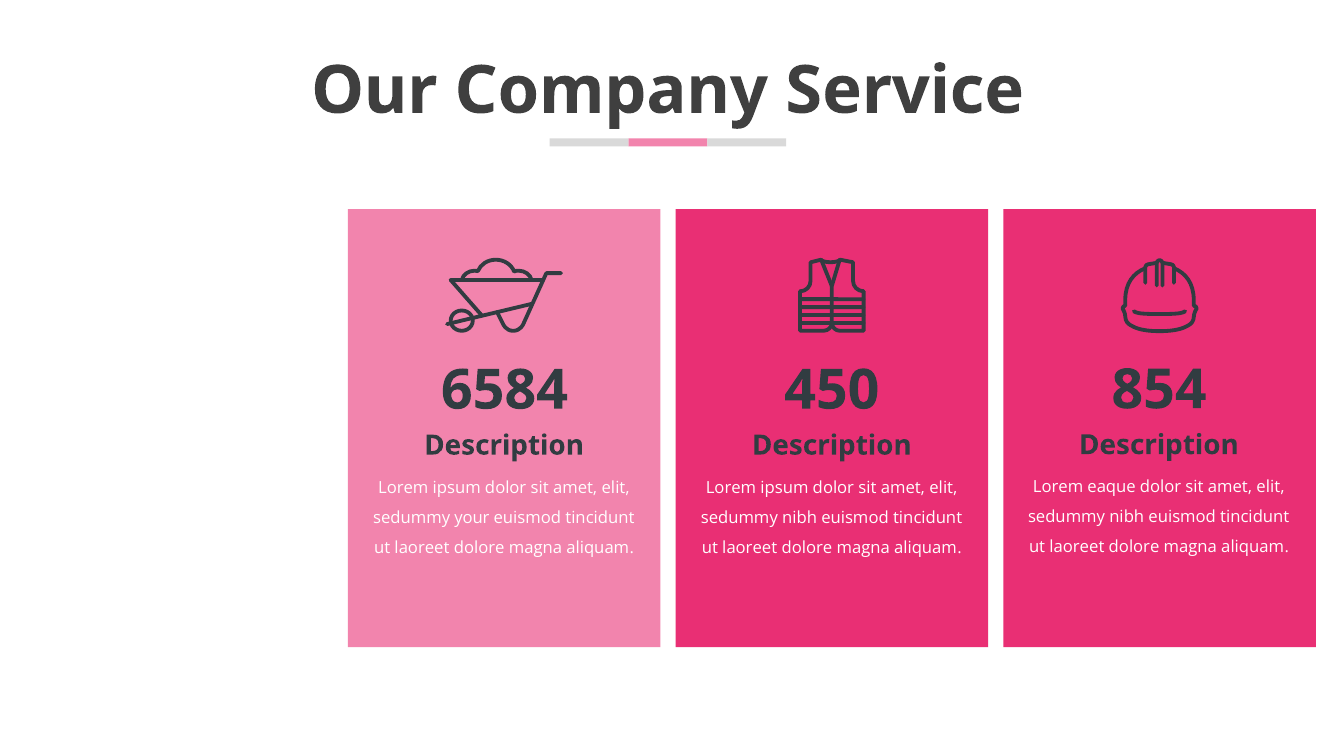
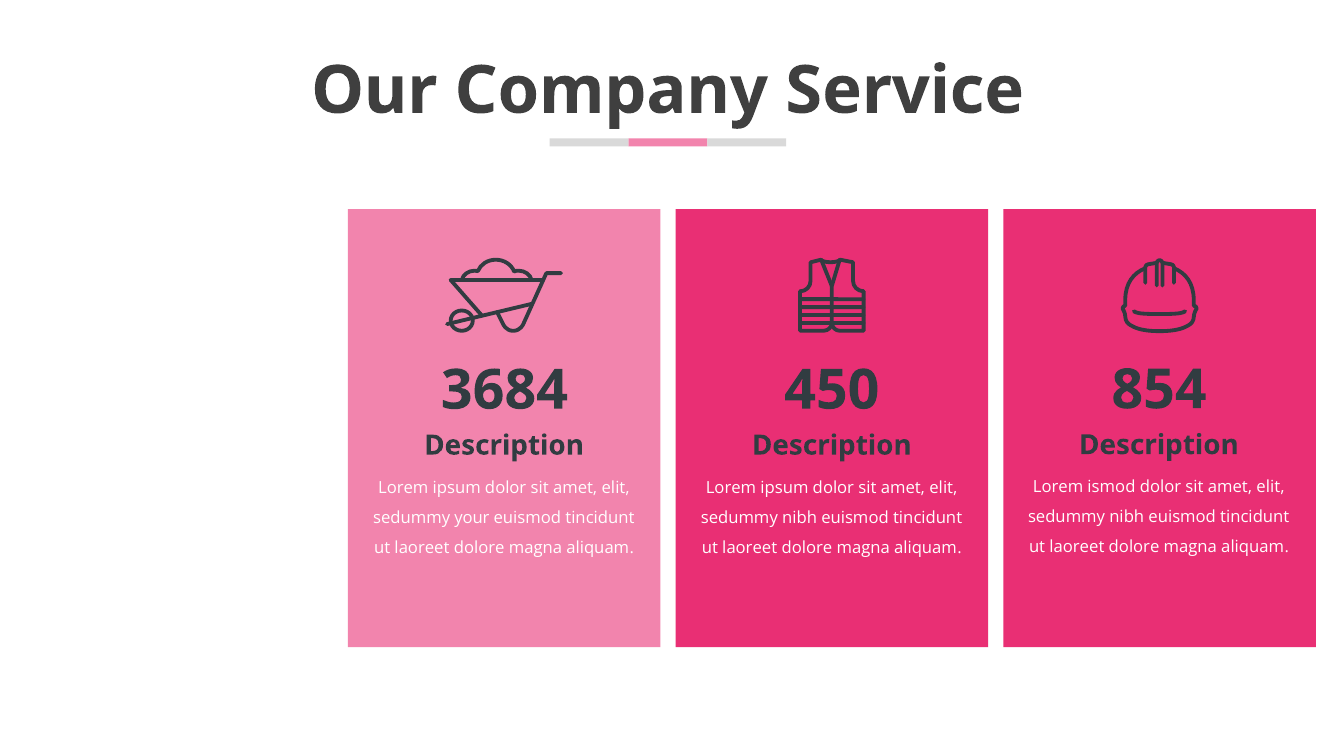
6584: 6584 -> 3684
eaque: eaque -> ismod
